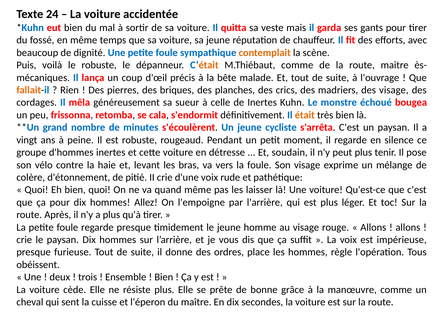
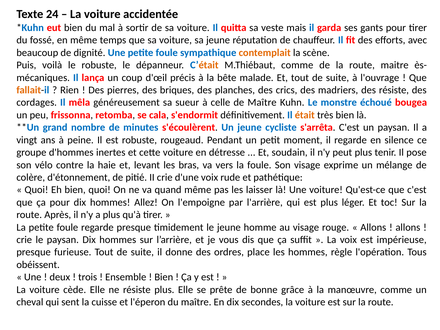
des visage: visage -> résiste
de Inertes: Inertes -> Maître
